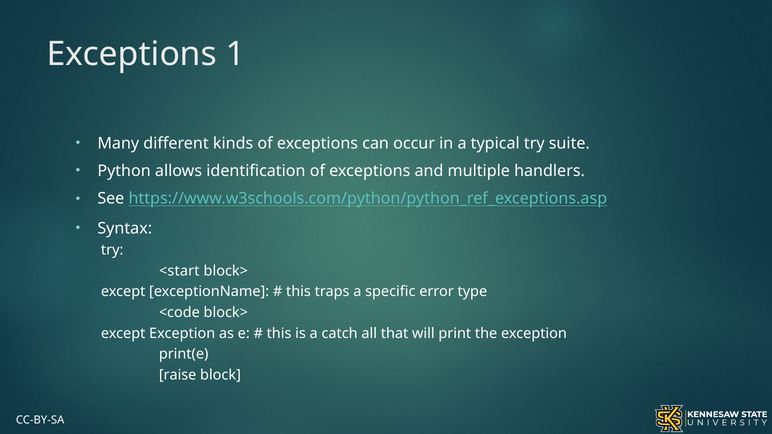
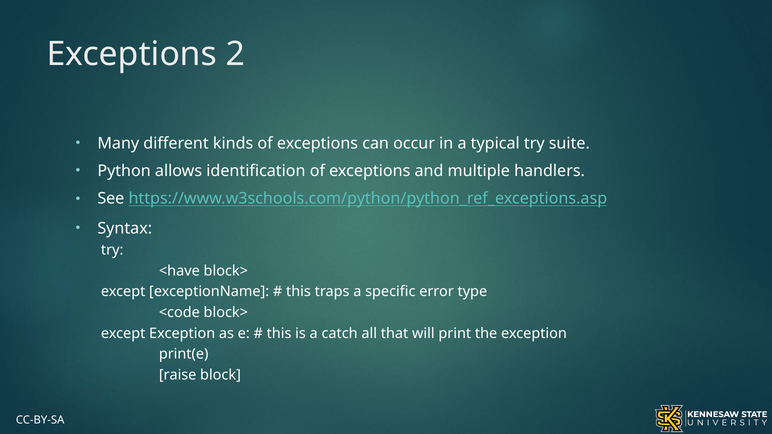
1: 1 -> 2
<start: <start -> <have
